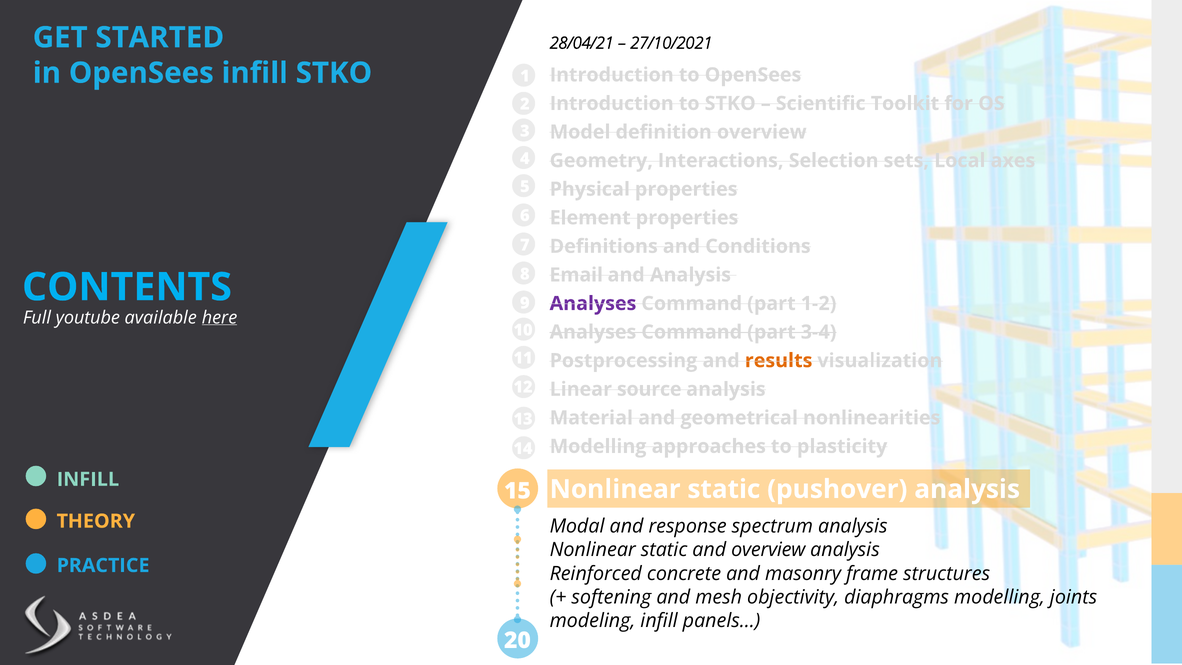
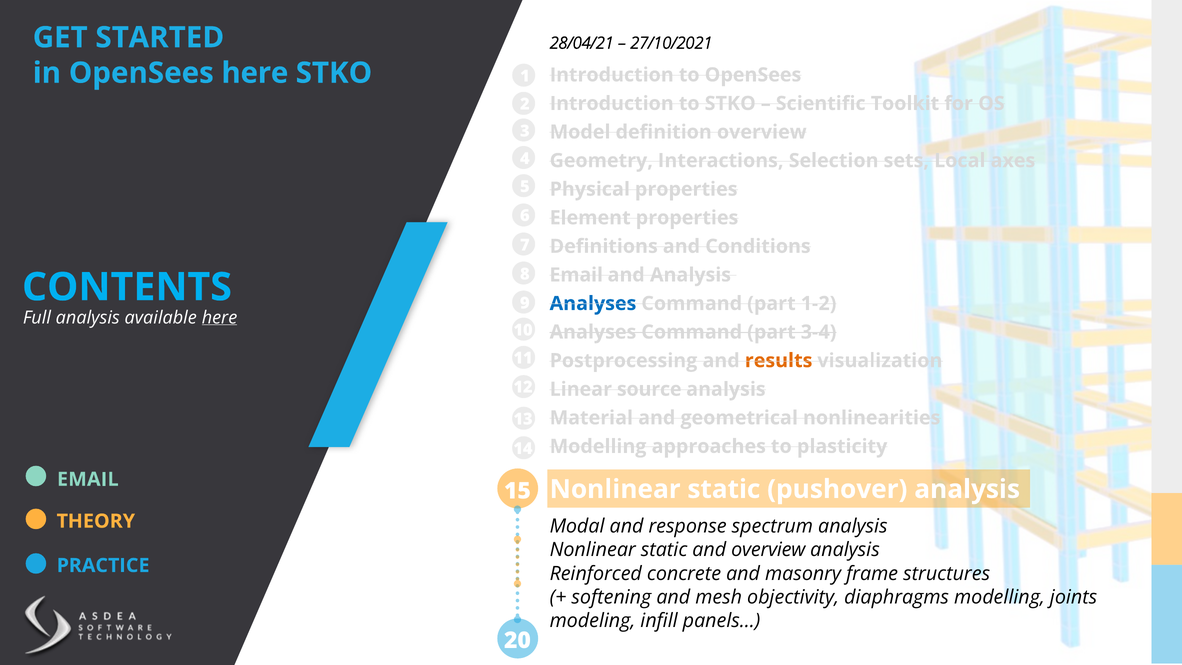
OpenSees infill: infill -> here
Analyses at (593, 303) colour: purple -> blue
Full youtube: youtube -> analysis
INFILL at (88, 479): INFILL -> EMAIL
